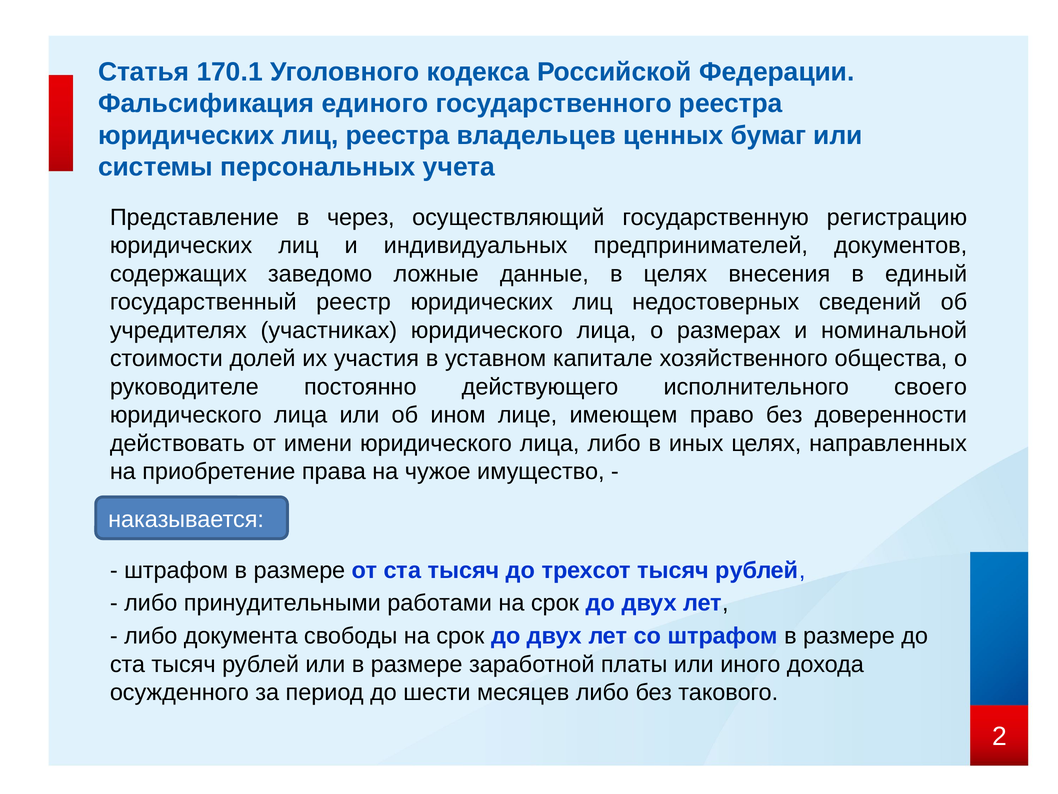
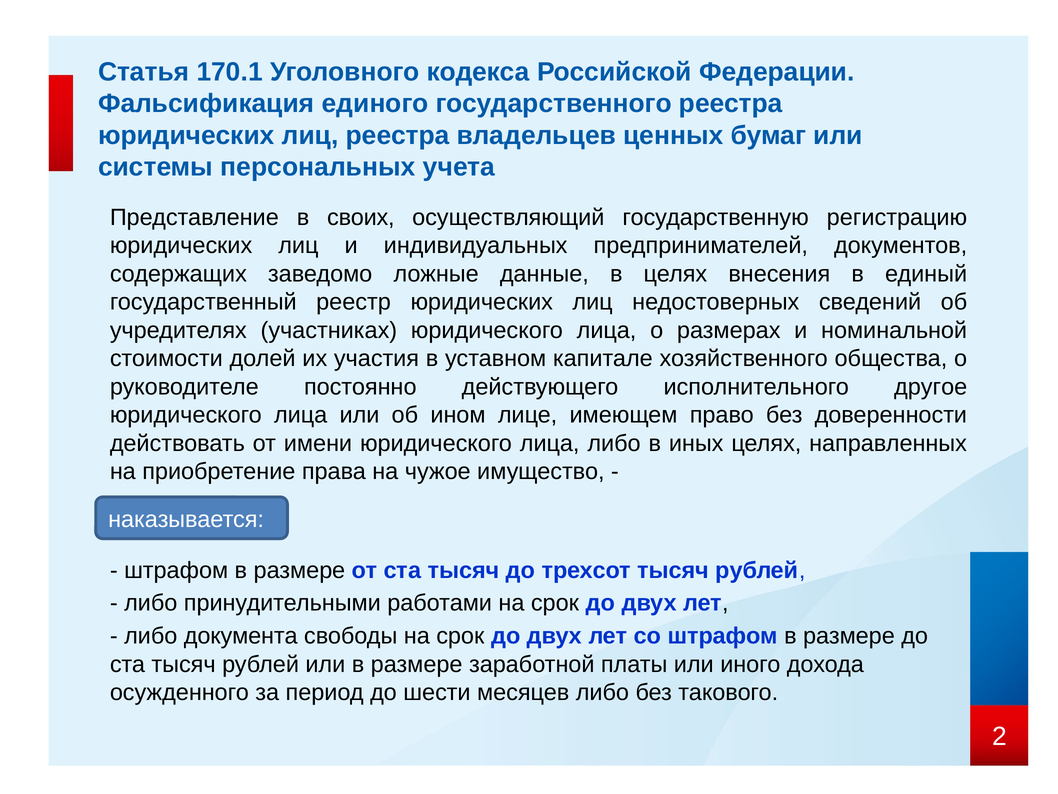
через: через -> своих
своего: своего -> другое
